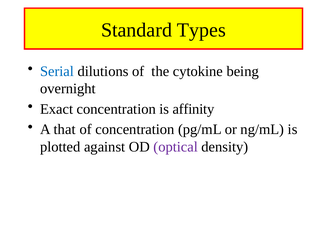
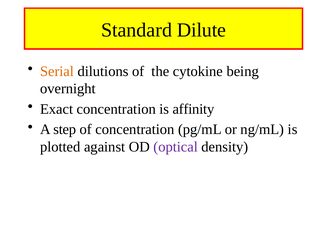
Types: Types -> Dilute
Serial colour: blue -> orange
that: that -> step
